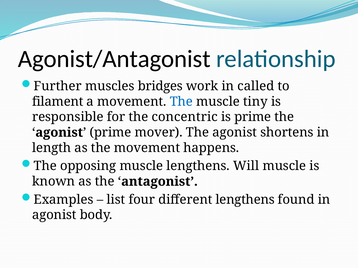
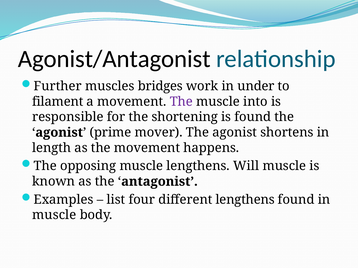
called: called -> under
The at (181, 102) colour: blue -> purple
tiny: tiny -> into
concentric: concentric -> shortening
is prime: prime -> found
agonist at (54, 215): agonist -> muscle
